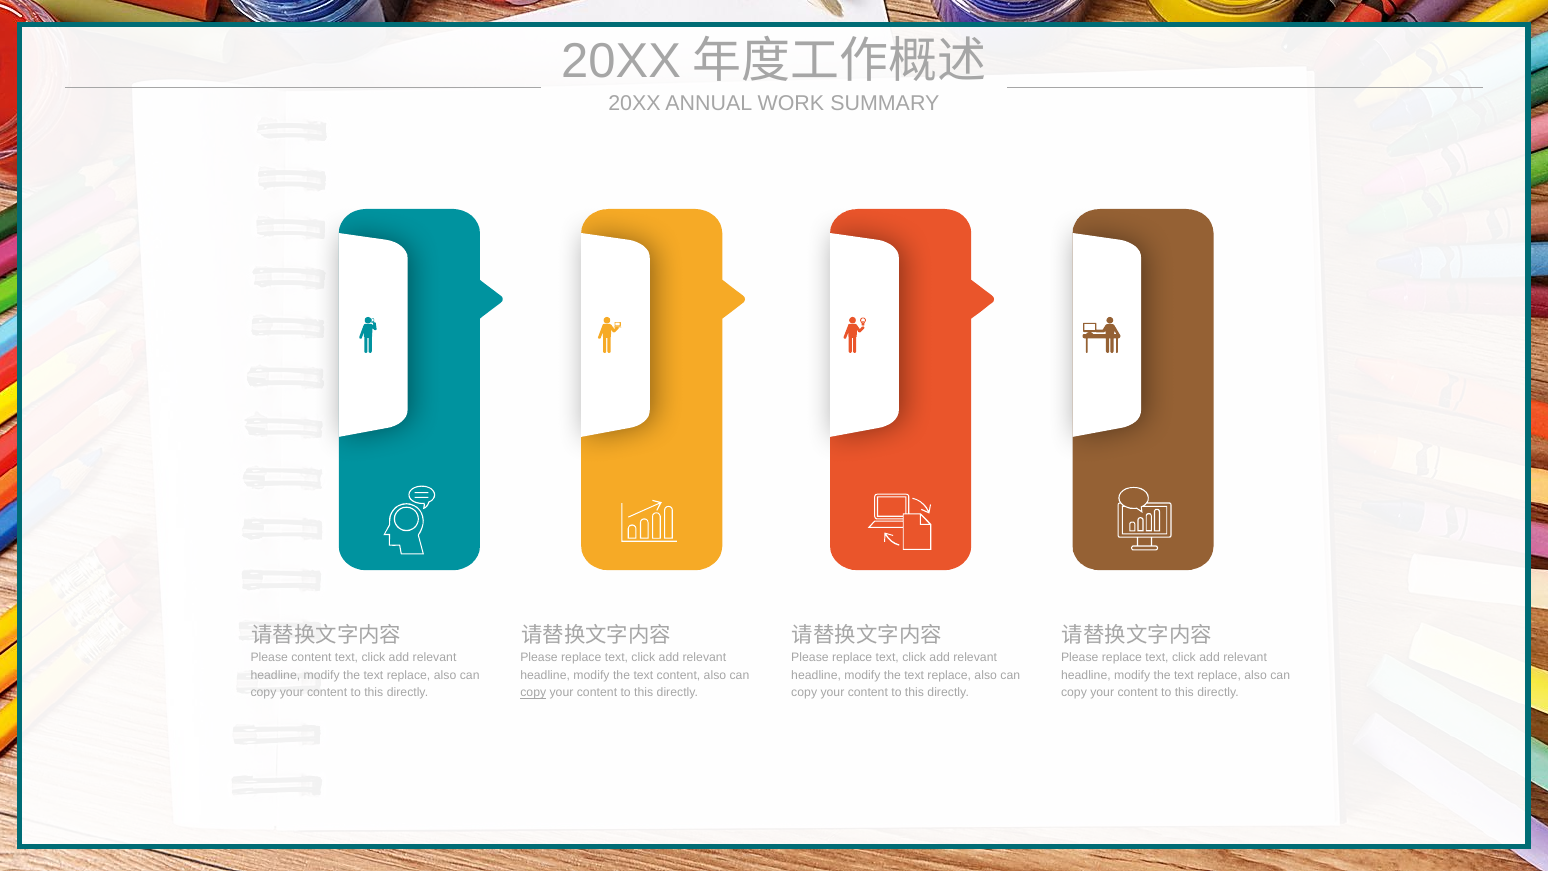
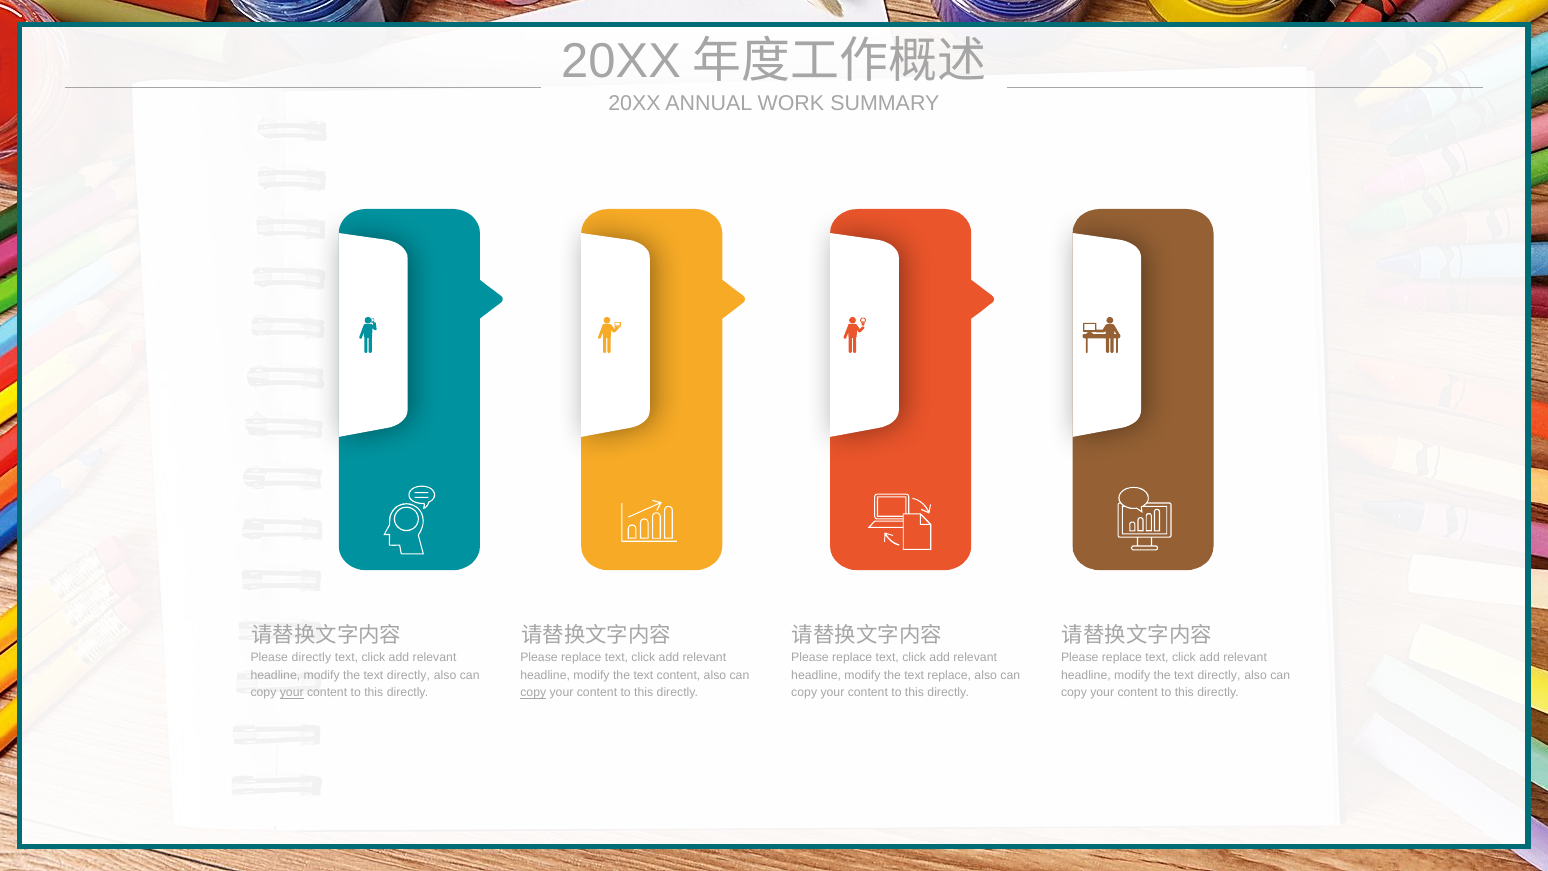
Please content: content -> directly
replace at (409, 675): replace -> directly
replace at (1219, 675): replace -> directly
your at (292, 693) underline: none -> present
